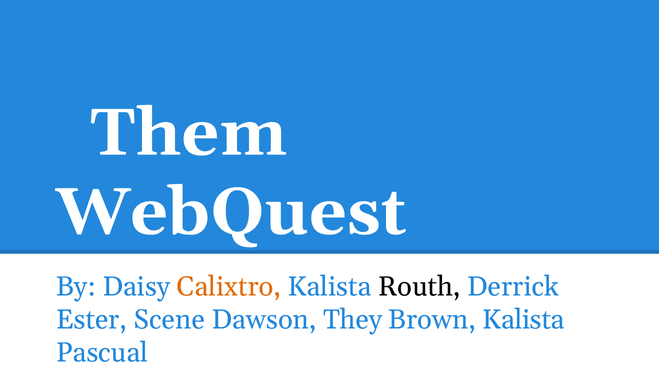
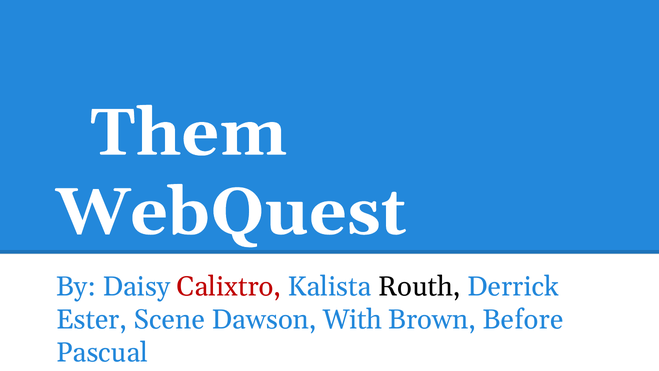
Calixtro colour: orange -> red
They: They -> With
Brown Kalista: Kalista -> Before
